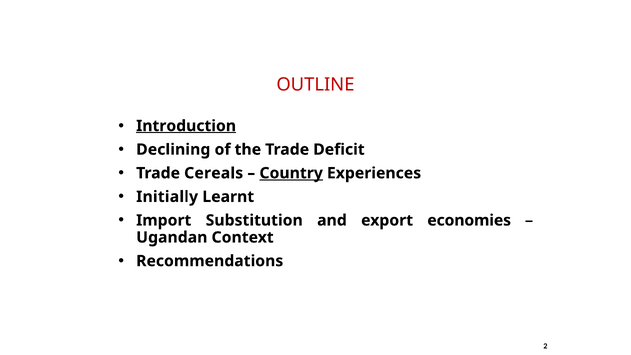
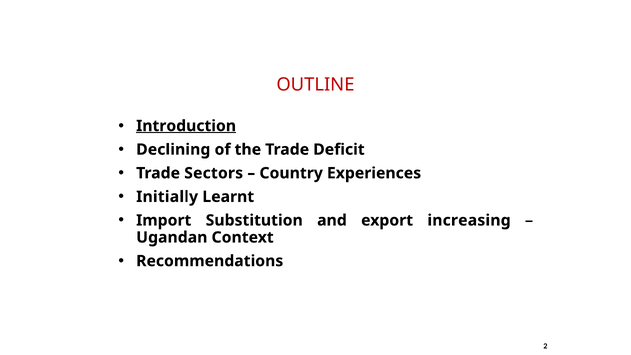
Cereals: Cereals -> Sectors
Country underline: present -> none
economies: economies -> increasing
